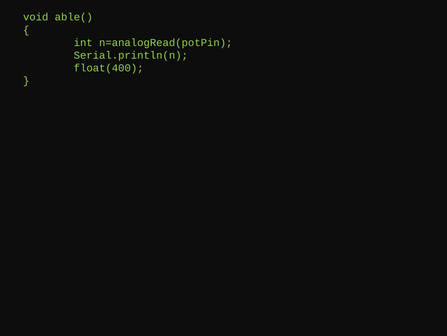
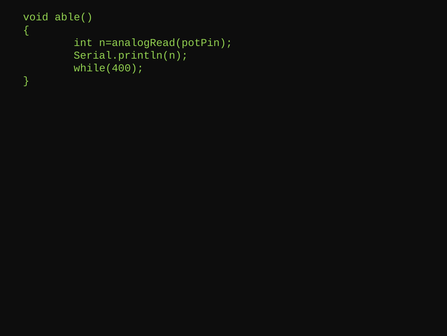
float(400: float(400 -> while(400
